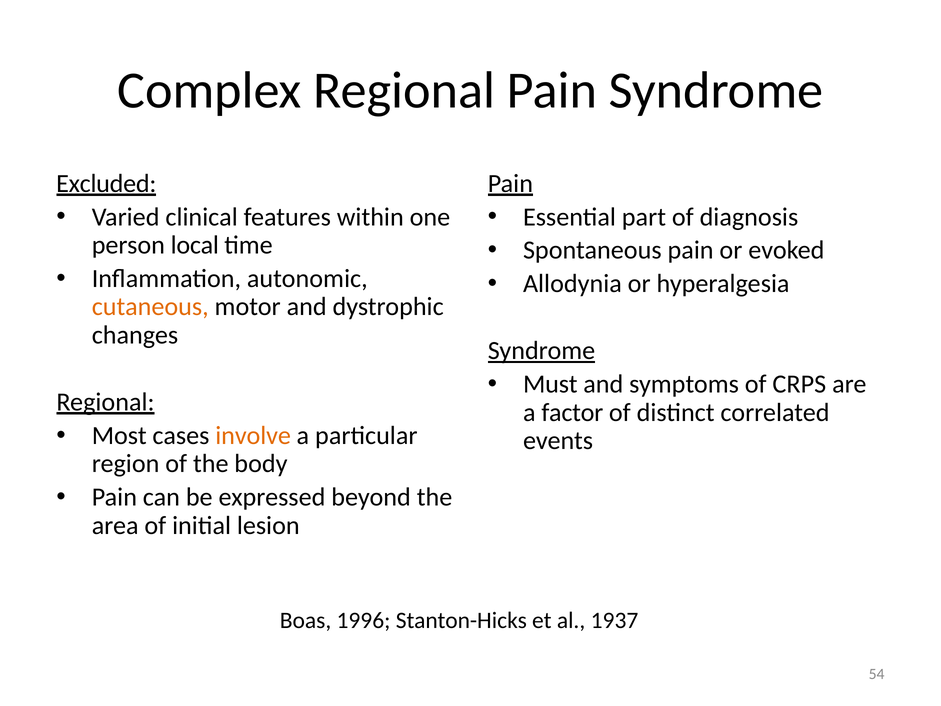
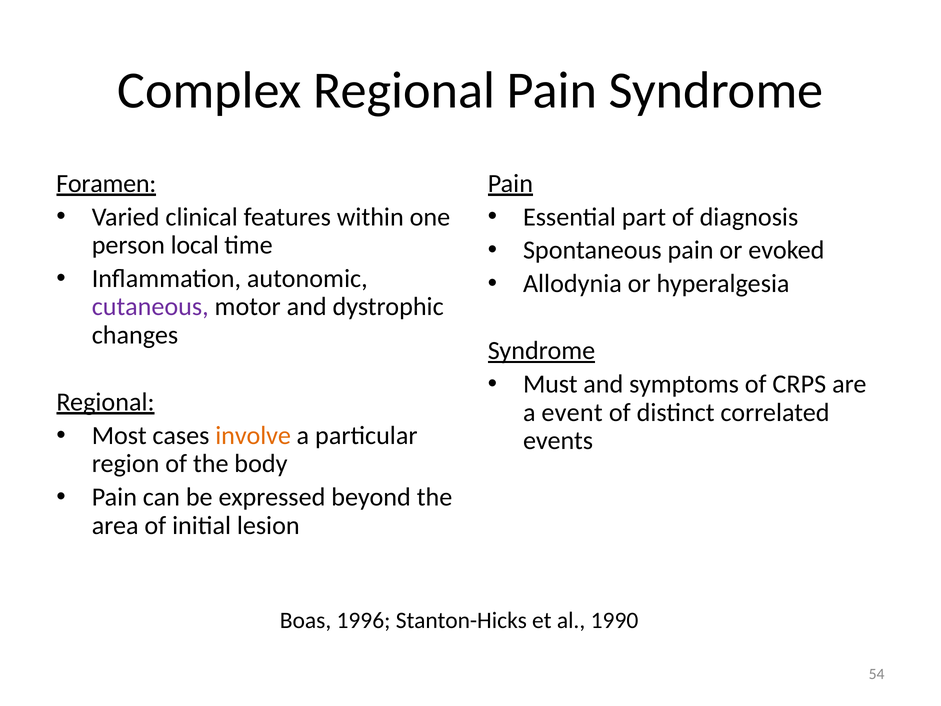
Excluded: Excluded -> Foramen
cutaneous colour: orange -> purple
factor: factor -> event
1937: 1937 -> 1990
